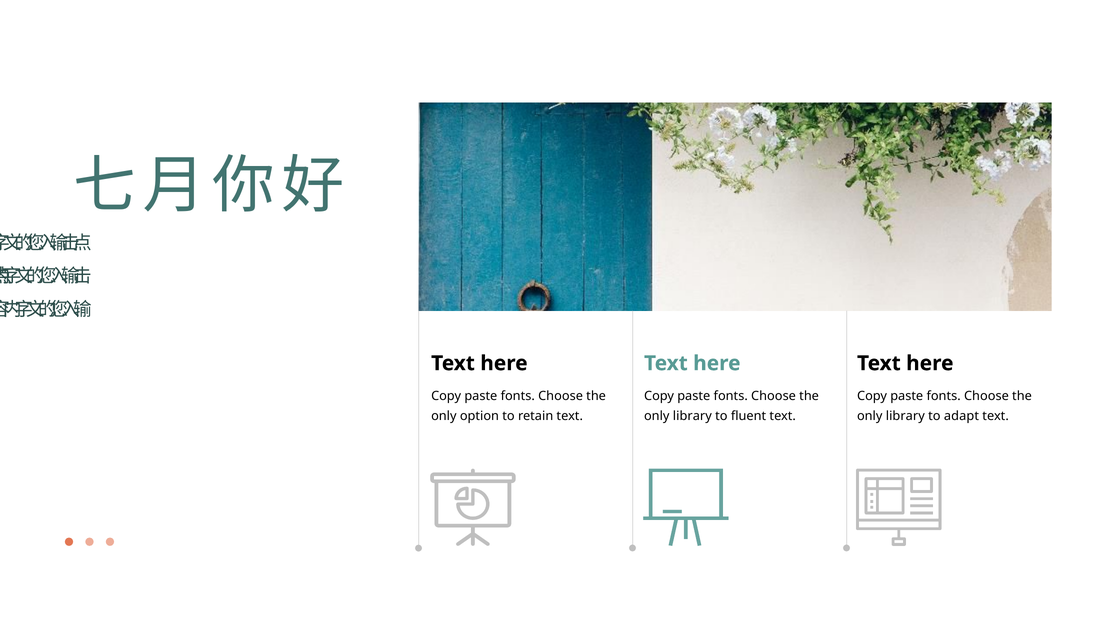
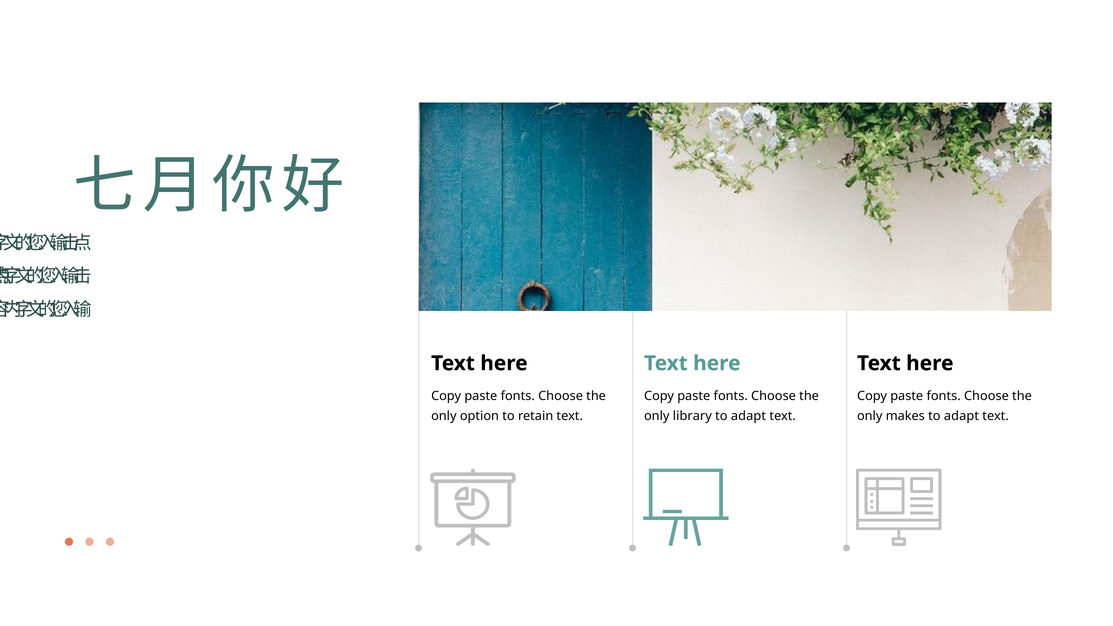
fluent at (749, 416): fluent -> adapt
library at (905, 416): library -> makes
